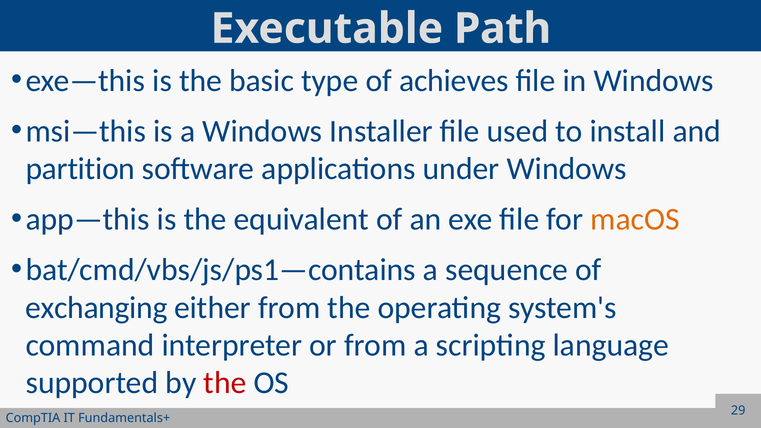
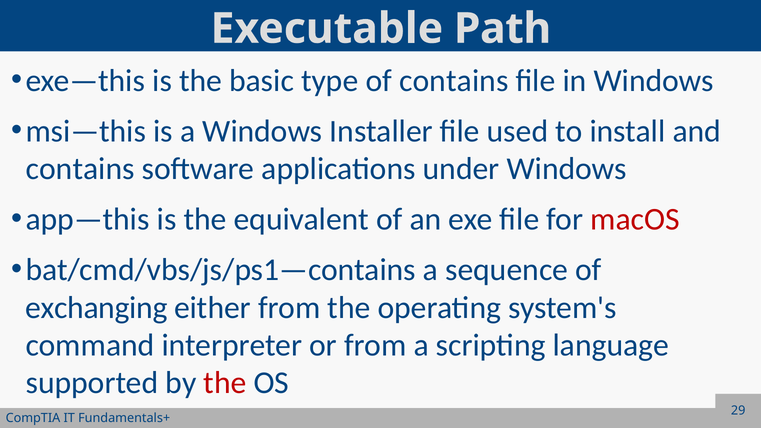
of achieves: achieves -> contains
partition at (80, 169): partition -> contains
macOS colour: orange -> red
